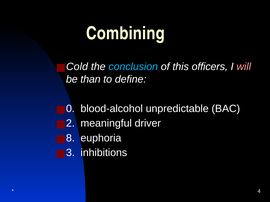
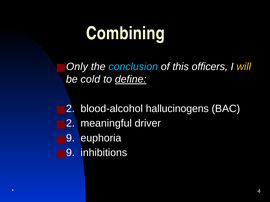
Cold: Cold -> Only
will colour: pink -> yellow
than: than -> cold
define underline: none -> present
0 at (70, 109): 0 -> 2
unpredictable: unpredictable -> hallucinogens
8 at (70, 138): 8 -> 9
3 at (70, 153): 3 -> 9
